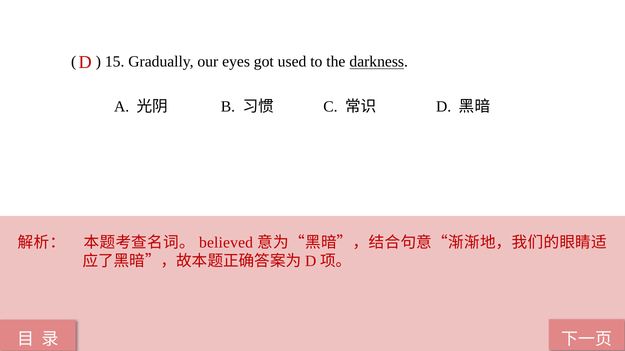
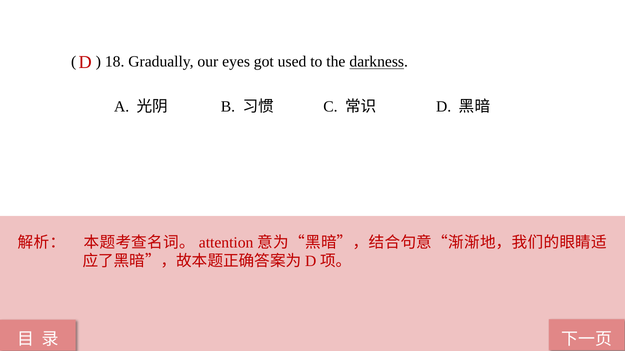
15: 15 -> 18
believed: believed -> attention
